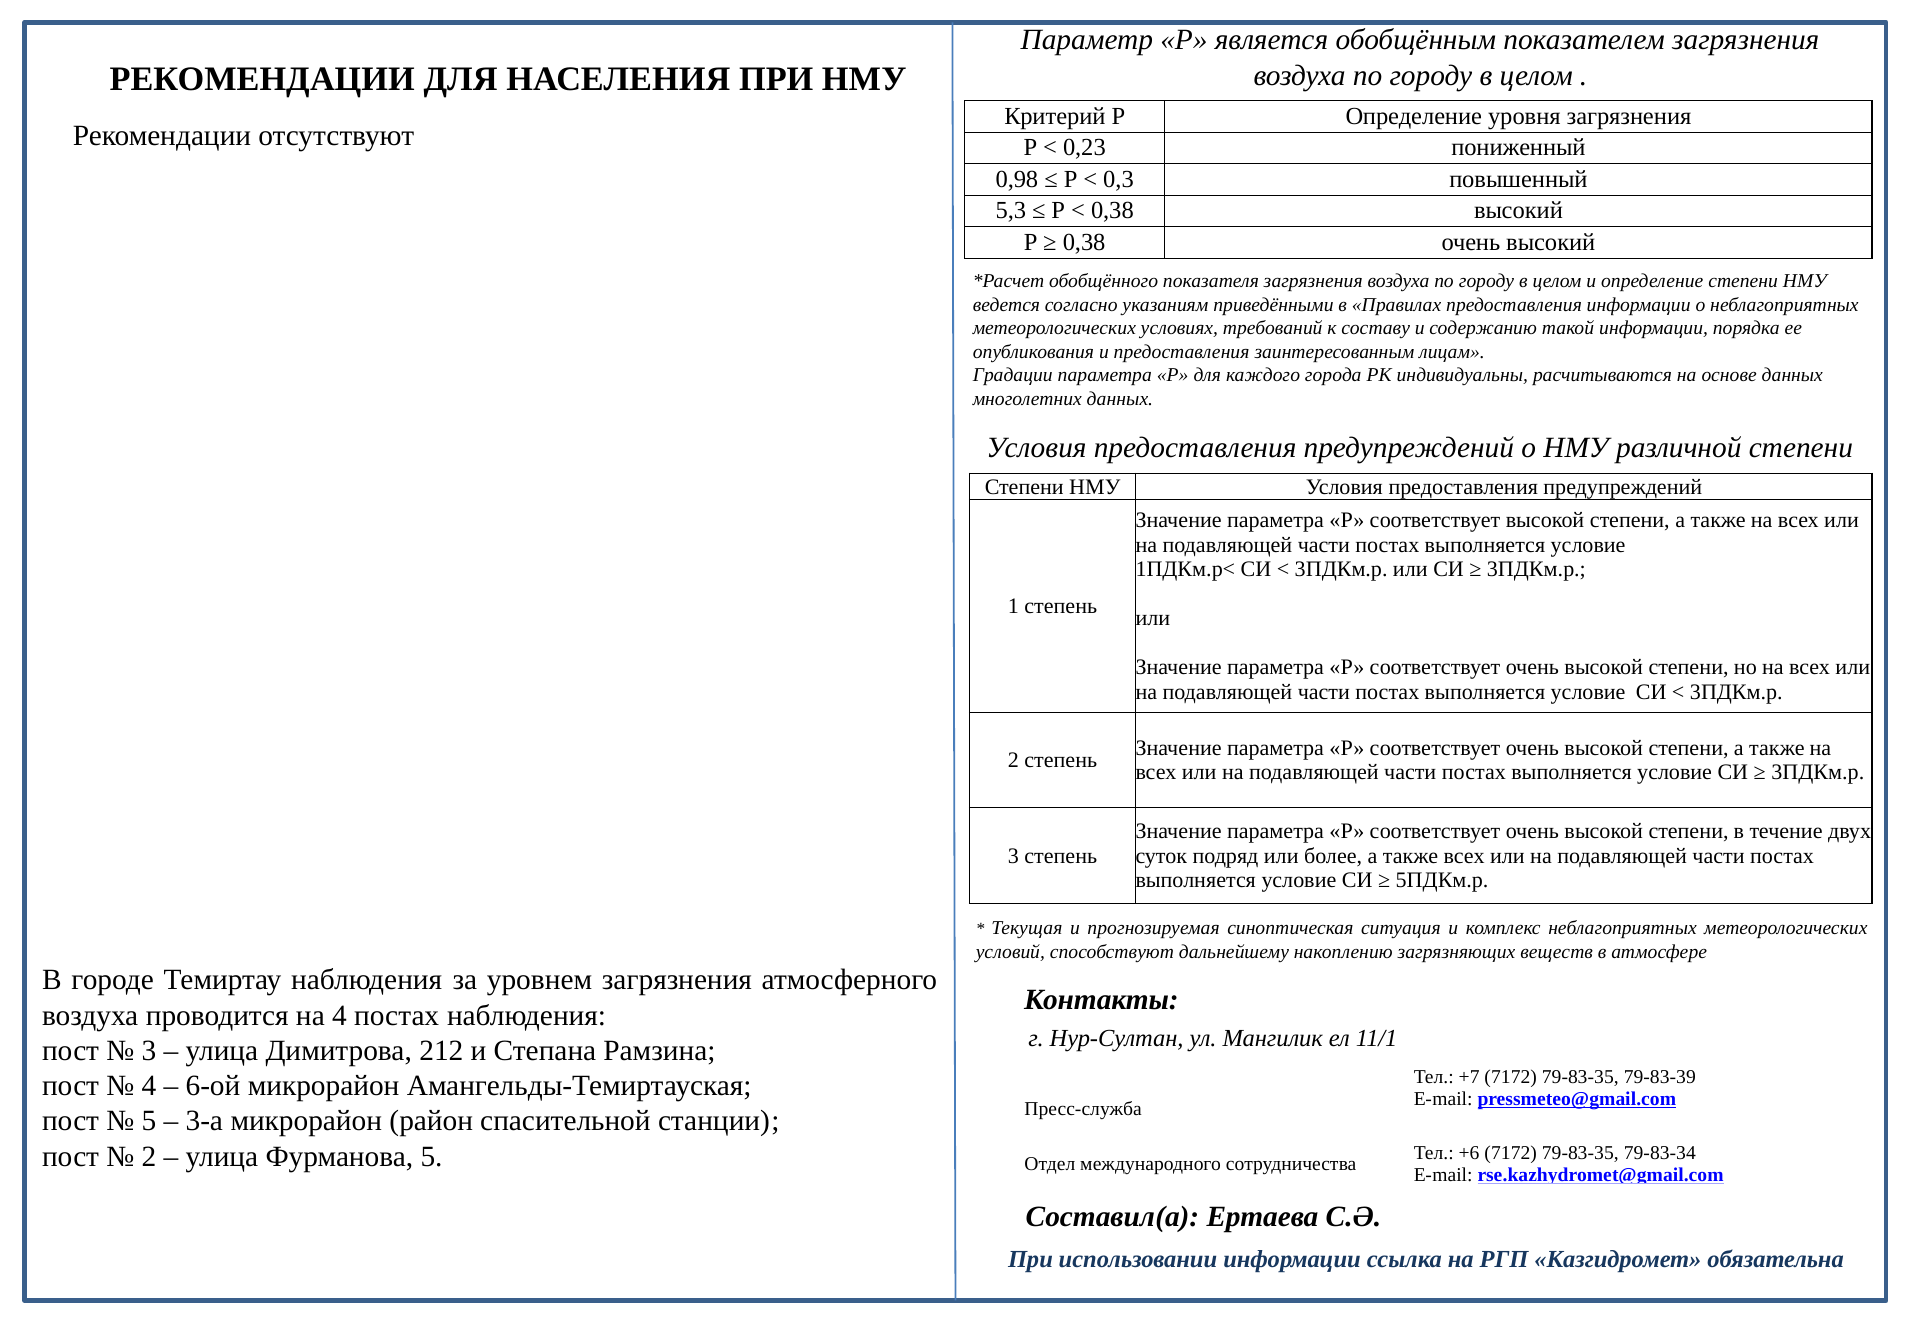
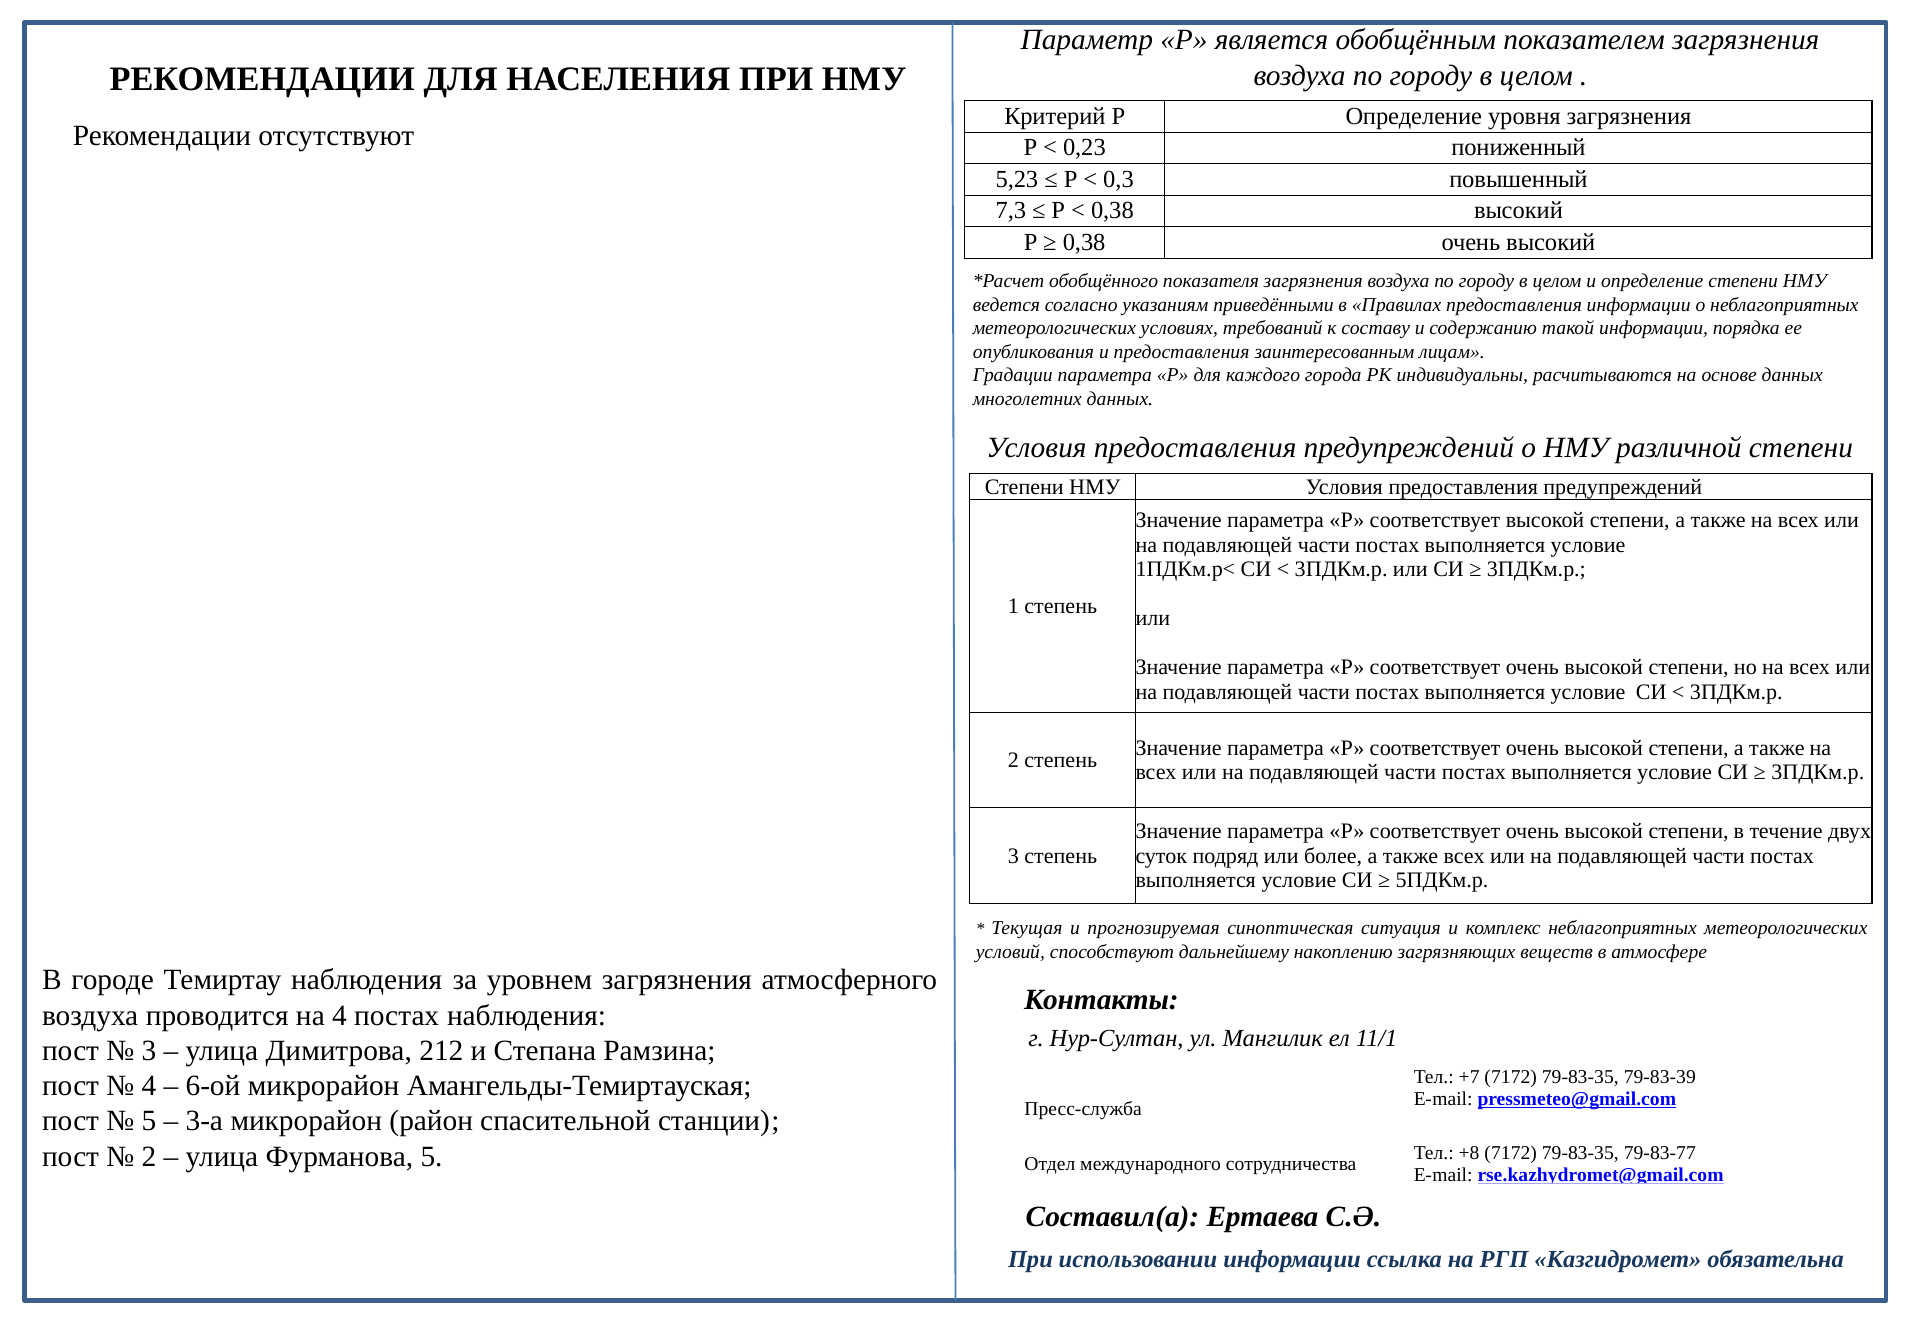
0,98: 0,98 -> 5,23
5,3: 5,3 -> 7,3
+6: +6 -> +8
79-83-34: 79-83-34 -> 79-83-77
